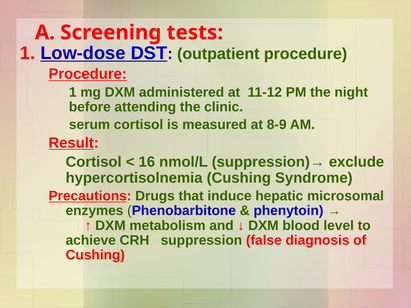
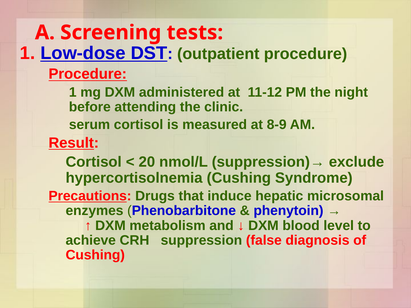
16: 16 -> 20
